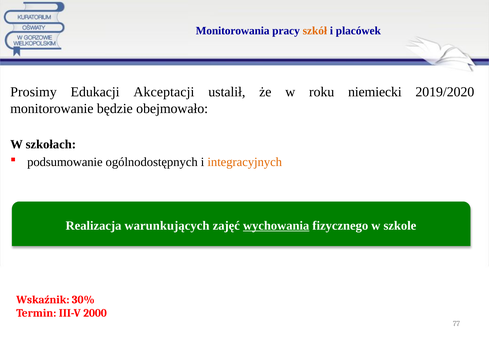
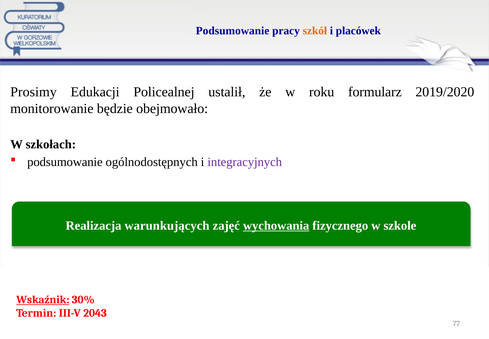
Monitorowania at (233, 31): Monitorowania -> Podsumowanie
Akceptacji: Akceptacji -> Policealnej
niemiecki: niemiecki -> formularz
integracyjnych colour: orange -> purple
Wskaźnik underline: none -> present
2000: 2000 -> 2043
